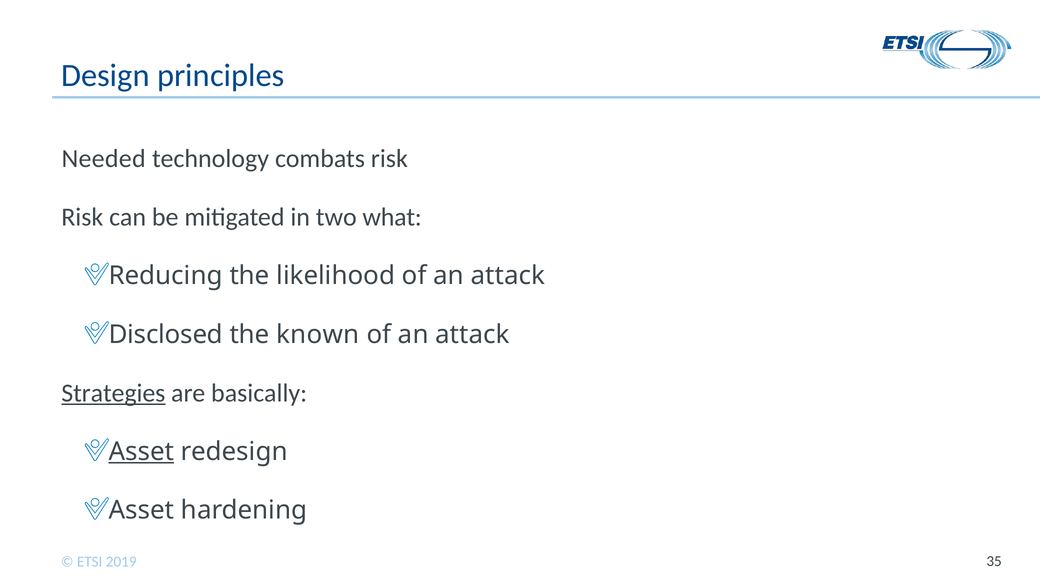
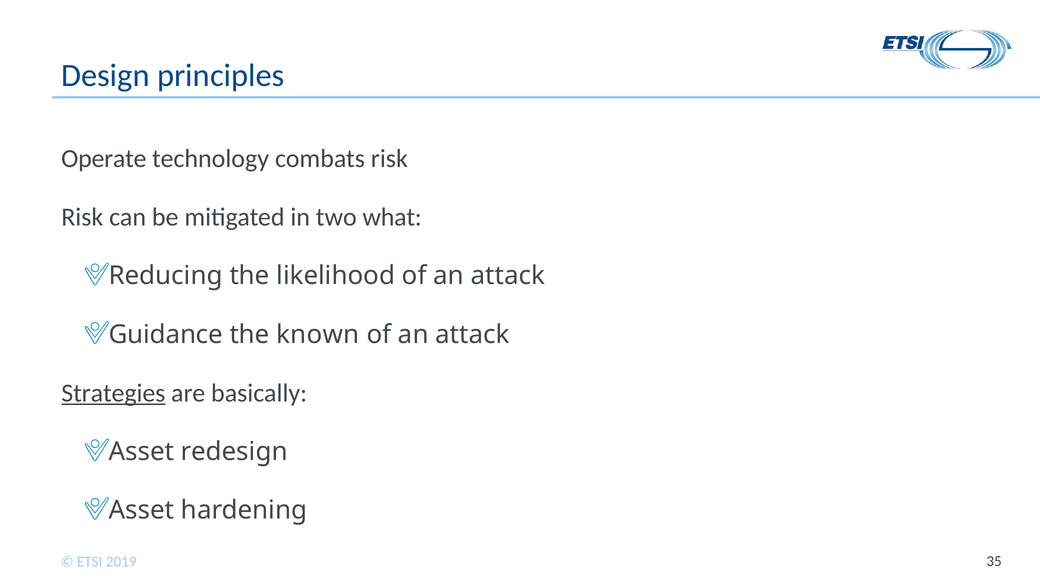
Needed: Needed -> Operate
Disclosed: Disclosed -> Guidance
Asset at (141, 452) underline: present -> none
